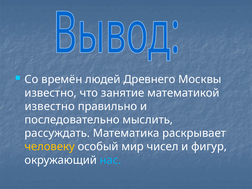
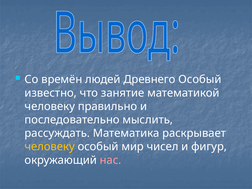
Древнего Москвы: Москвы -> Особый
известно at (50, 106): известно -> человеку
нас colour: light blue -> pink
